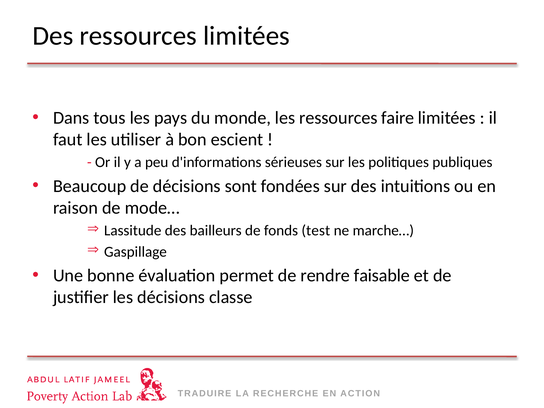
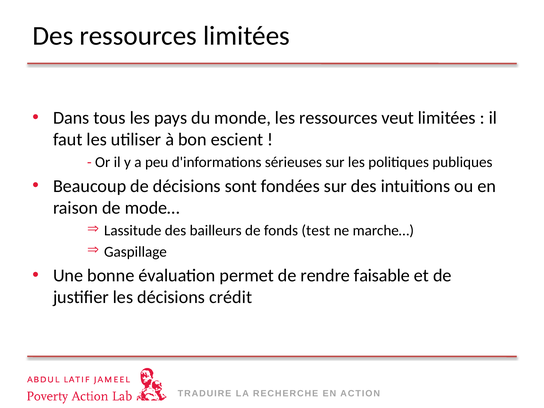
faire: faire -> veut
classe: classe -> crédit
